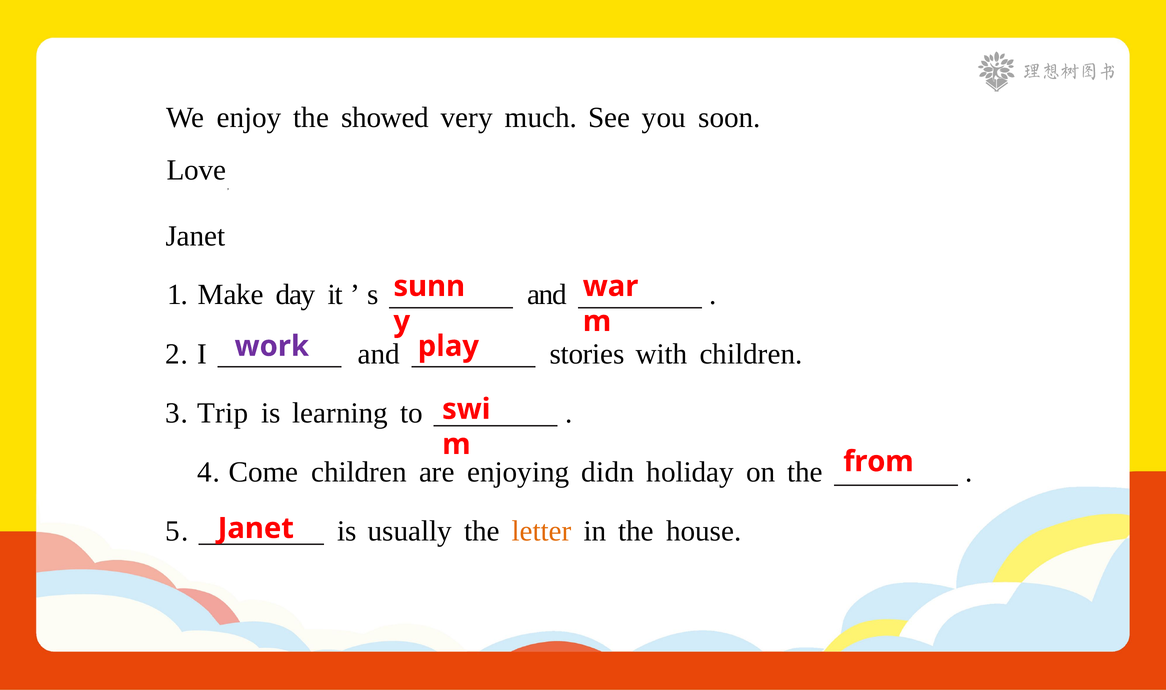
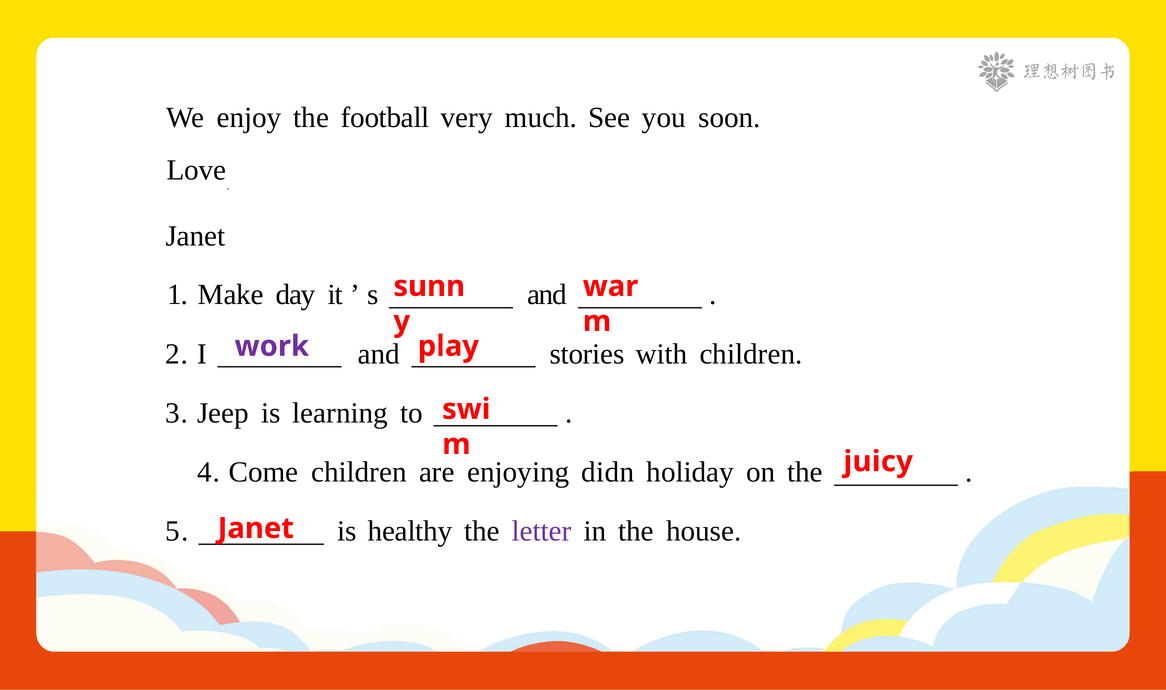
showed: showed -> football
Trip: Trip -> Jeep
from: from -> juicy
usually: usually -> healthy
letter colour: orange -> purple
